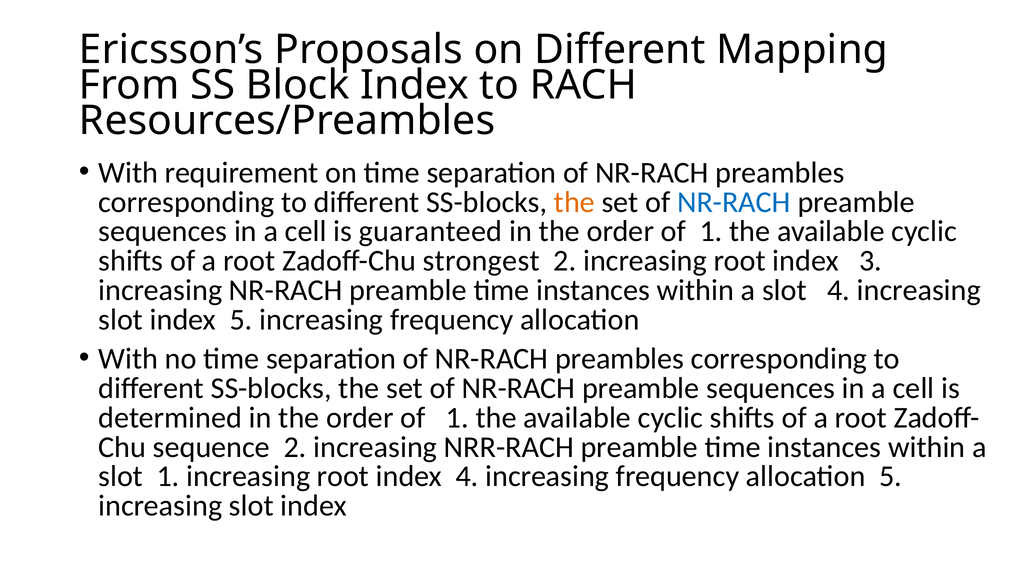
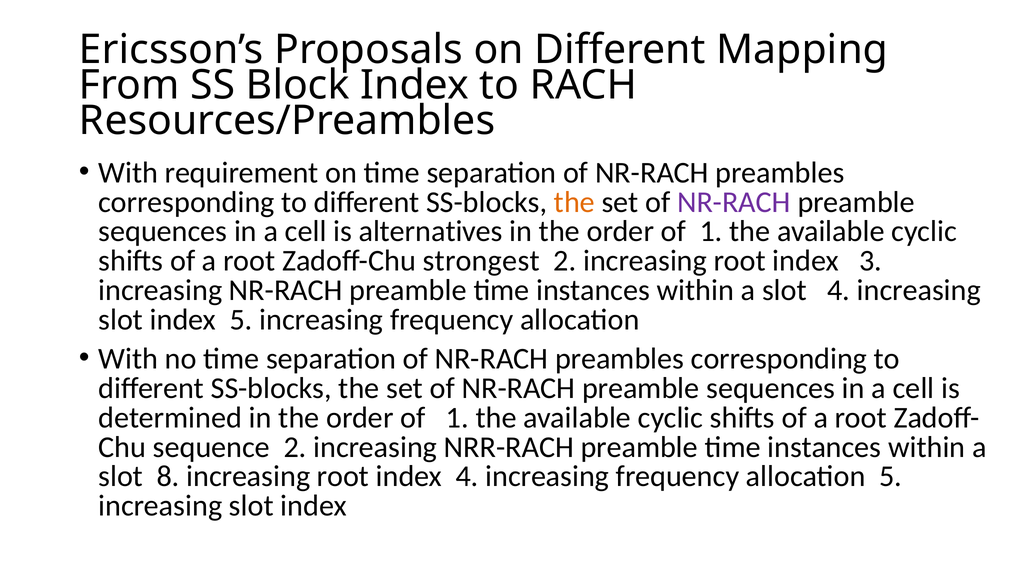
NR-RACH at (734, 202) colour: blue -> purple
guaranteed: guaranteed -> alternatives
slot 1: 1 -> 8
